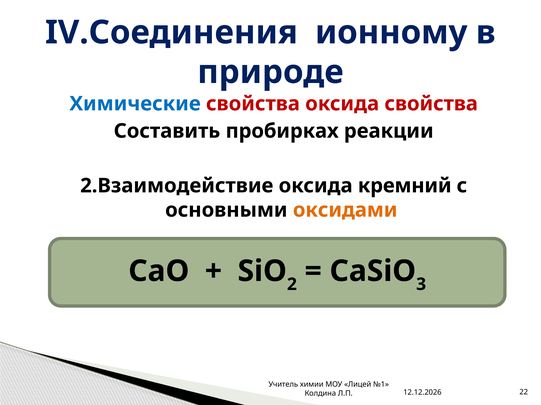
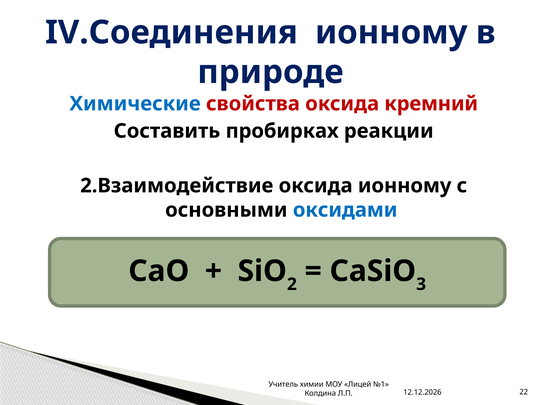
оксида свойства: свойства -> кремний
оксида кремний: кремний -> ионному
оксидами colour: orange -> blue
